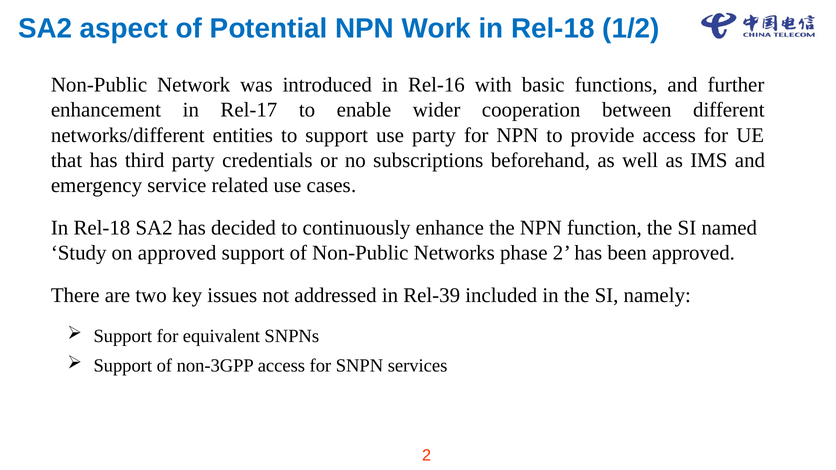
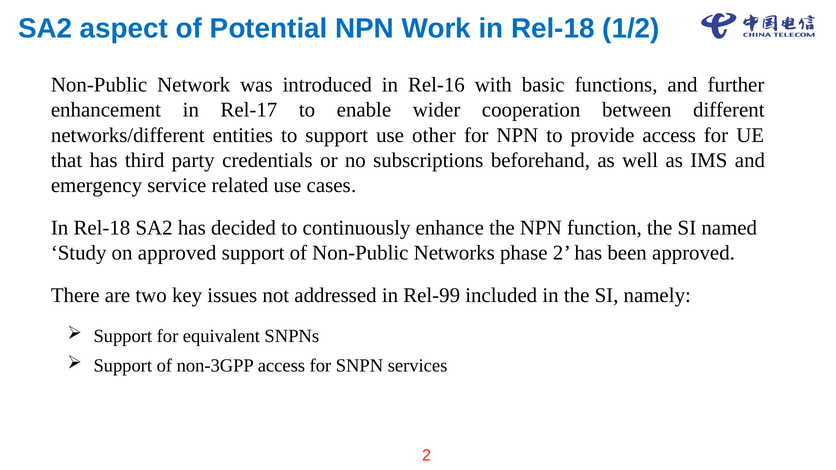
use party: party -> other
Rel-39: Rel-39 -> Rel-99
